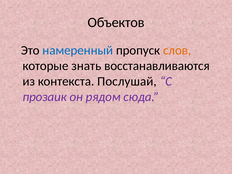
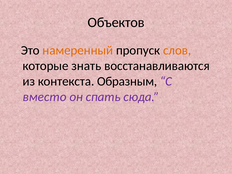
намеренный colour: blue -> orange
Послушай: Послушай -> Образным
прозаик: прозаик -> вместо
рядом: рядом -> спать
